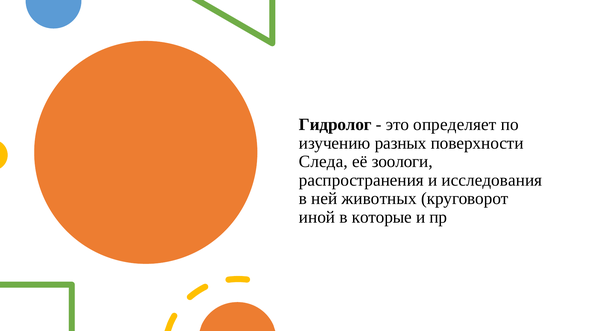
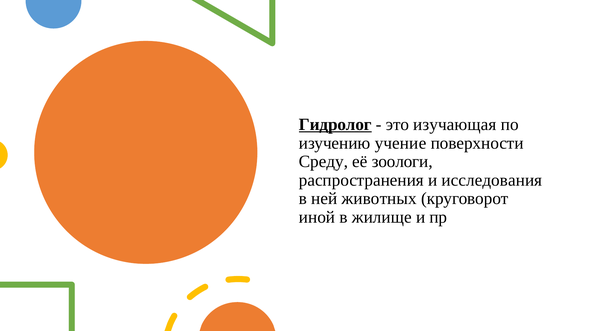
Гидролог underline: none -> present
определяет: определяет -> изучающая
разных: разных -> учение
Следа: Следа -> Среду
которые: которые -> жилище
